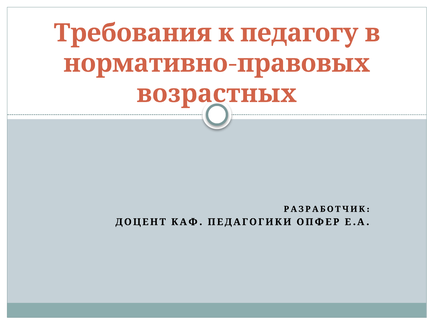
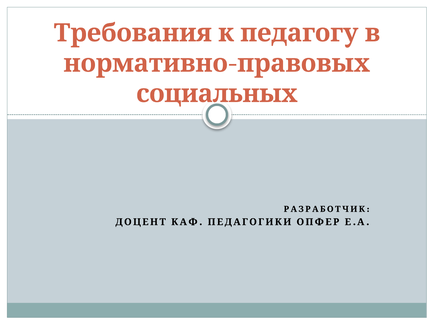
возрастных: возрастных -> социальных
